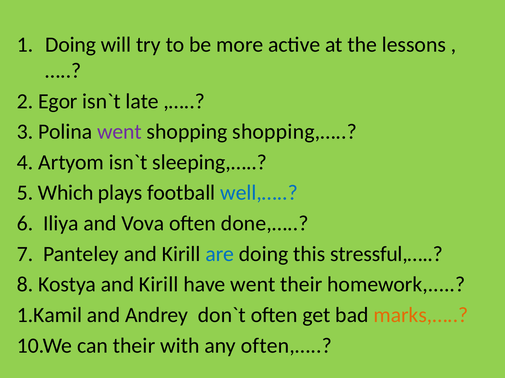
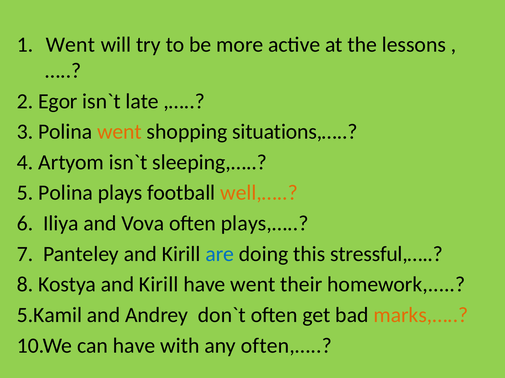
Doing at (71, 45): Doing -> Went
went at (120, 132) colour: purple -> orange
shopping,…: shopping,… -> situations,…
5 Which: Which -> Polina
well,… colour: blue -> orange
done,…: done,… -> plays,…
1.Kamil: 1.Kamil -> 5.Kamil
can their: their -> have
